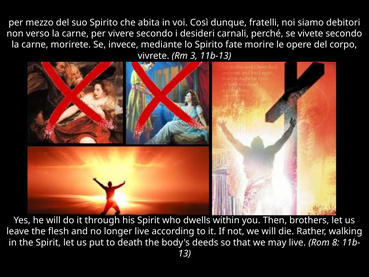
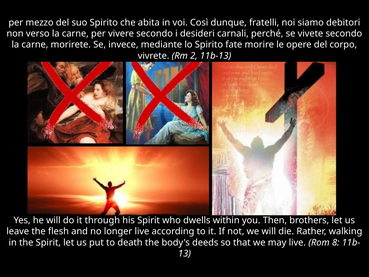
3: 3 -> 2
